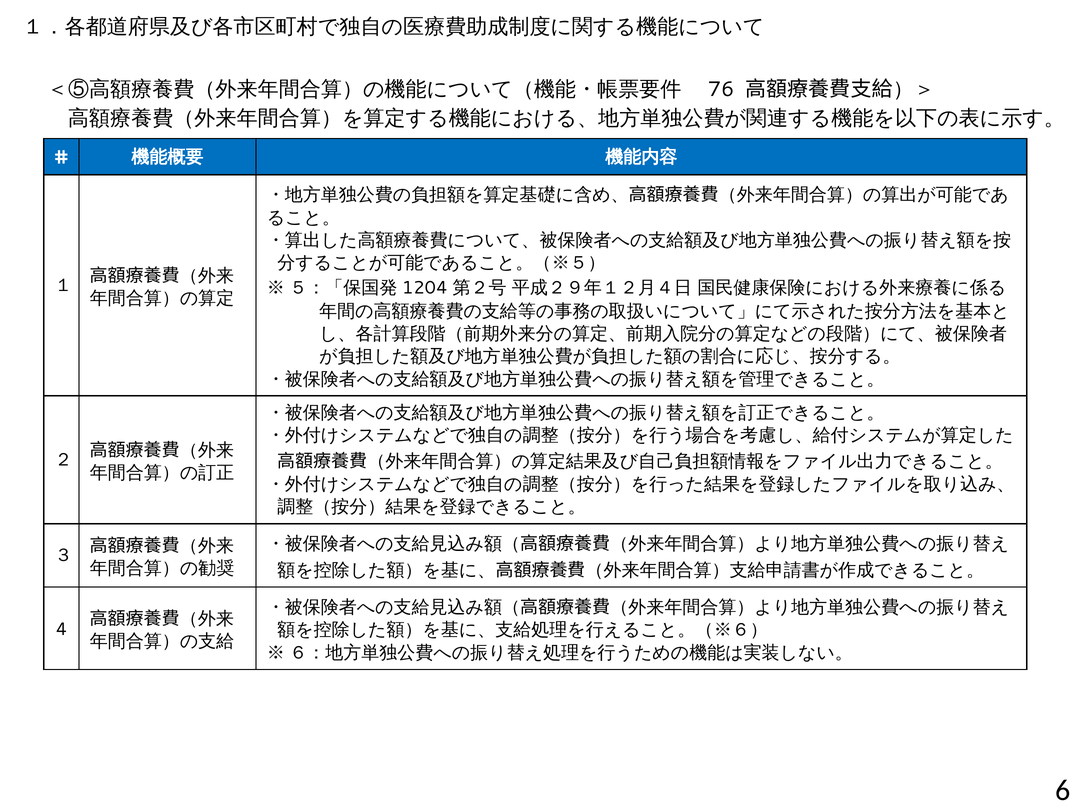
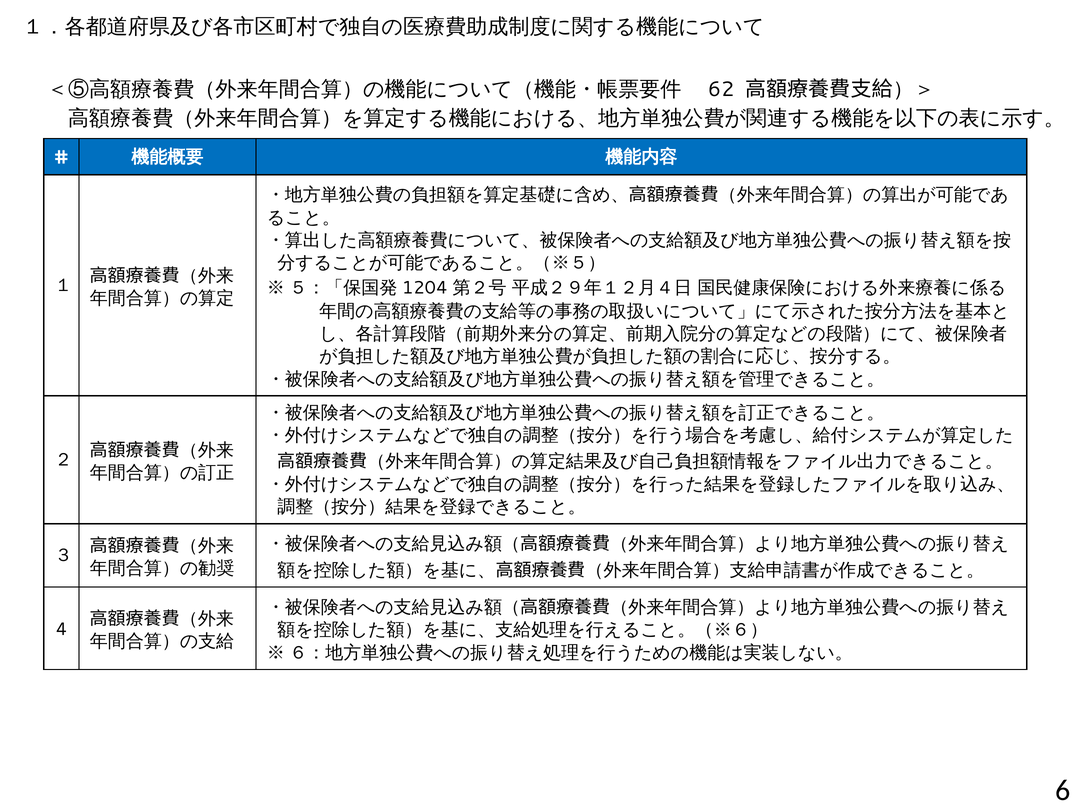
76: 76 -> 62
